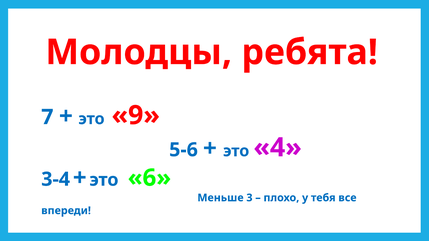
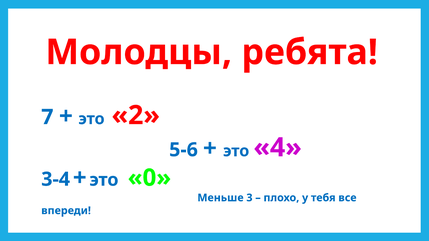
9: 9 -> 2
6: 6 -> 0
